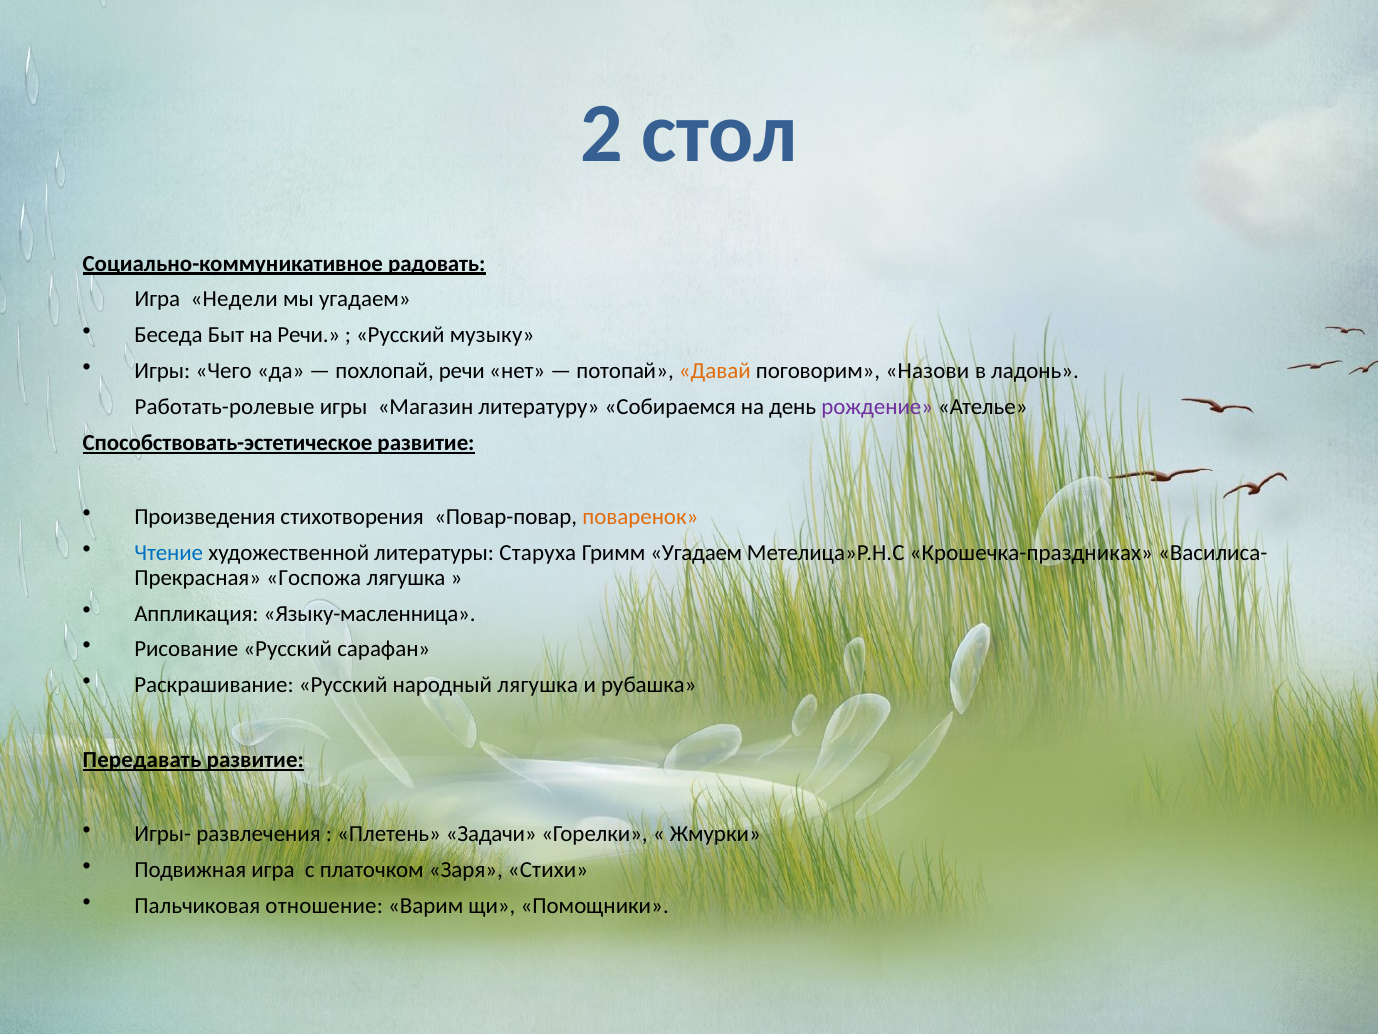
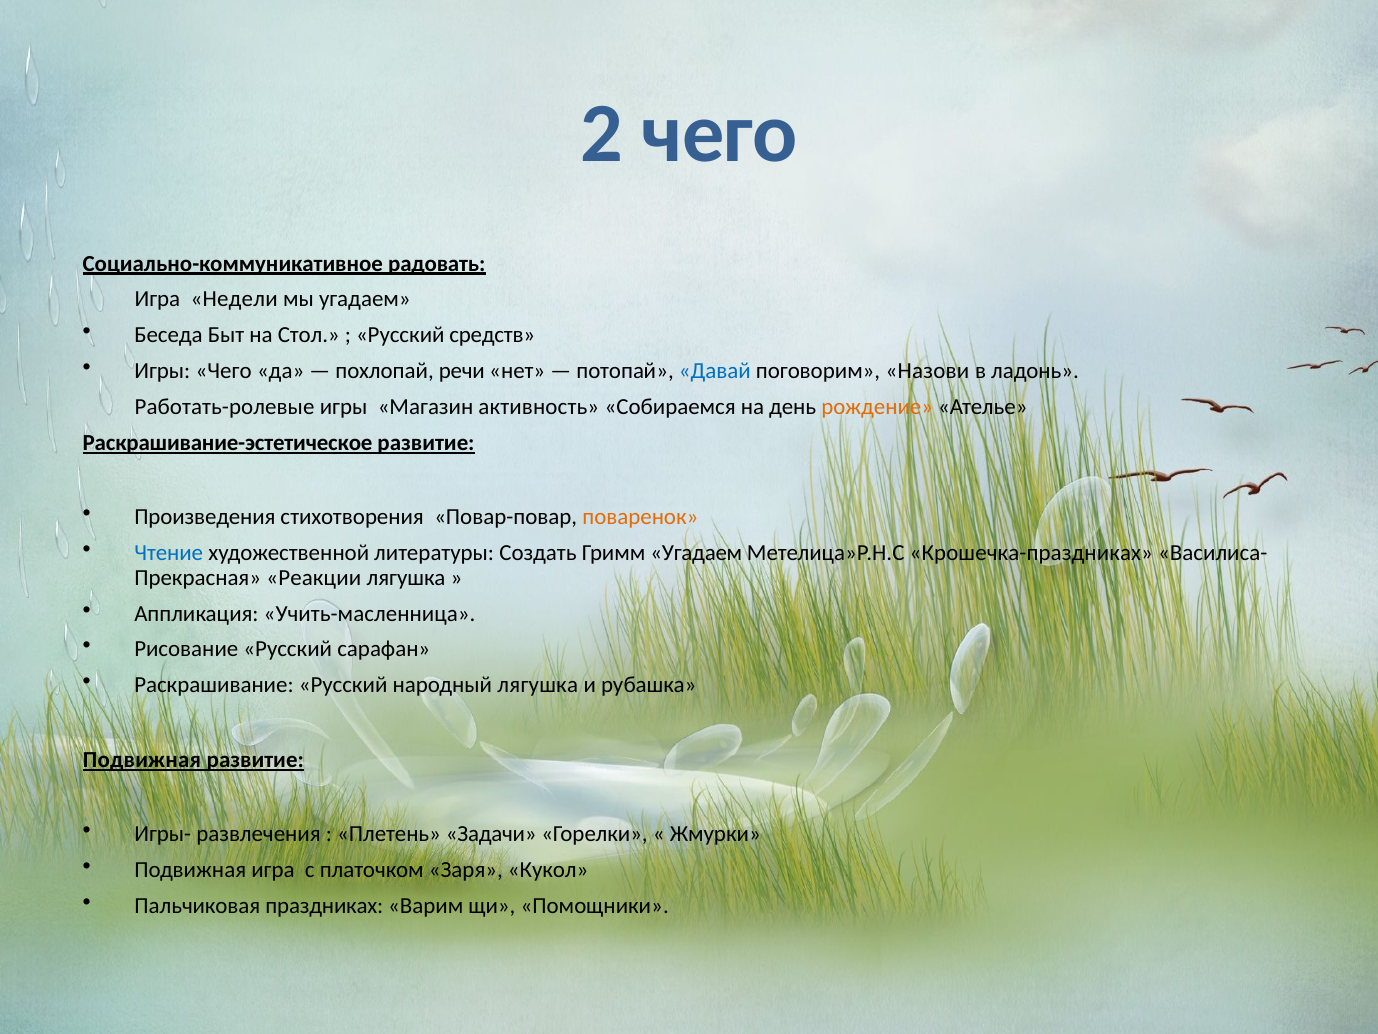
2 стол: стол -> чего
на Речи: Речи -> Стол
музыку: музыку -> средств
Давай colour: orange -> blue
литературу: литературу -> активность
рождение colour: purple -> orange
Способствовать-эстетическое: Способствовать-эстетическое -> Раскрашивание-эстетическое
Старуха: Старуха -> Создать
Госпожа: Госпожа -> Реакции
Языку-масленница: Языку-масленница -> Учить-масленница
Передавать at (142, 759): Передавать -> Подвижная
Стихи: Стихи -> Кукол
отношение: отношение -> праздниках
